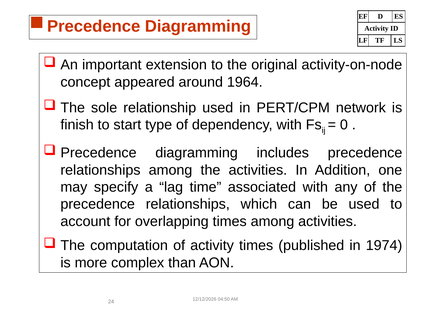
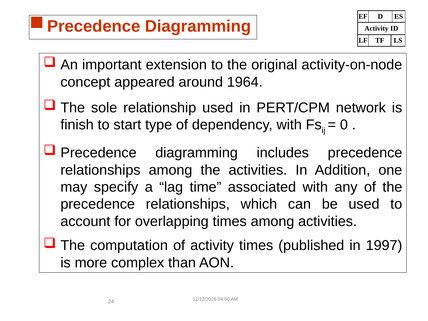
1974: 1974 -> 1997
